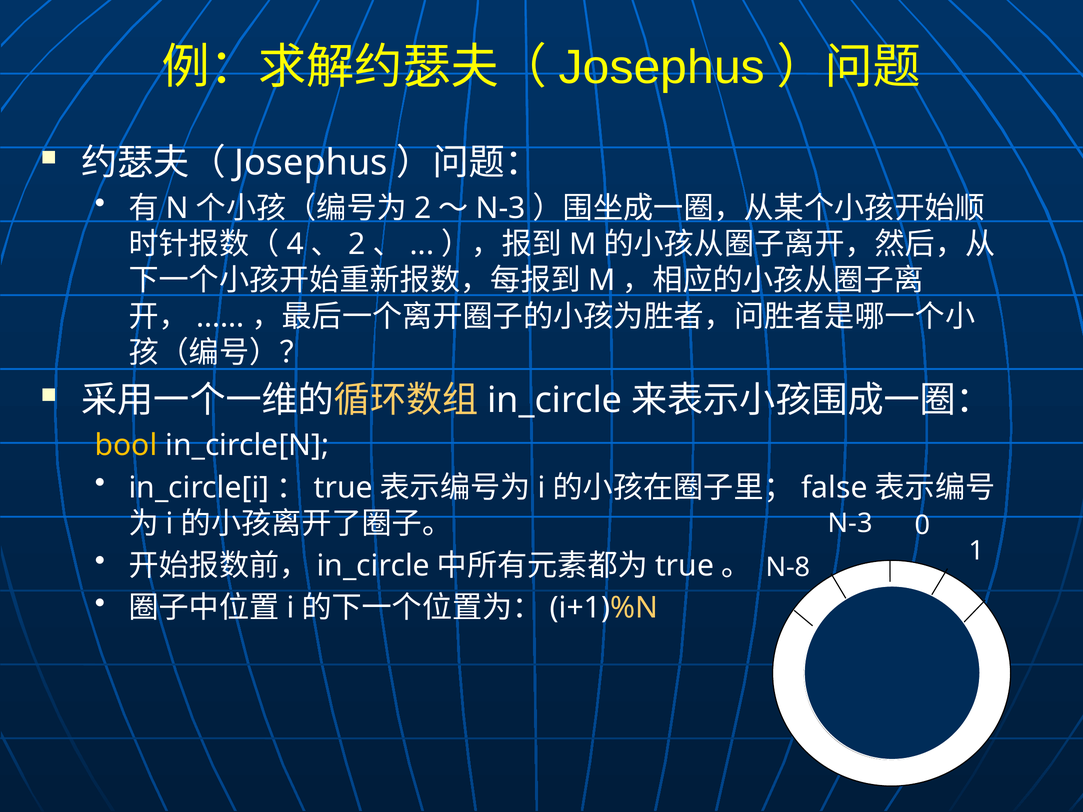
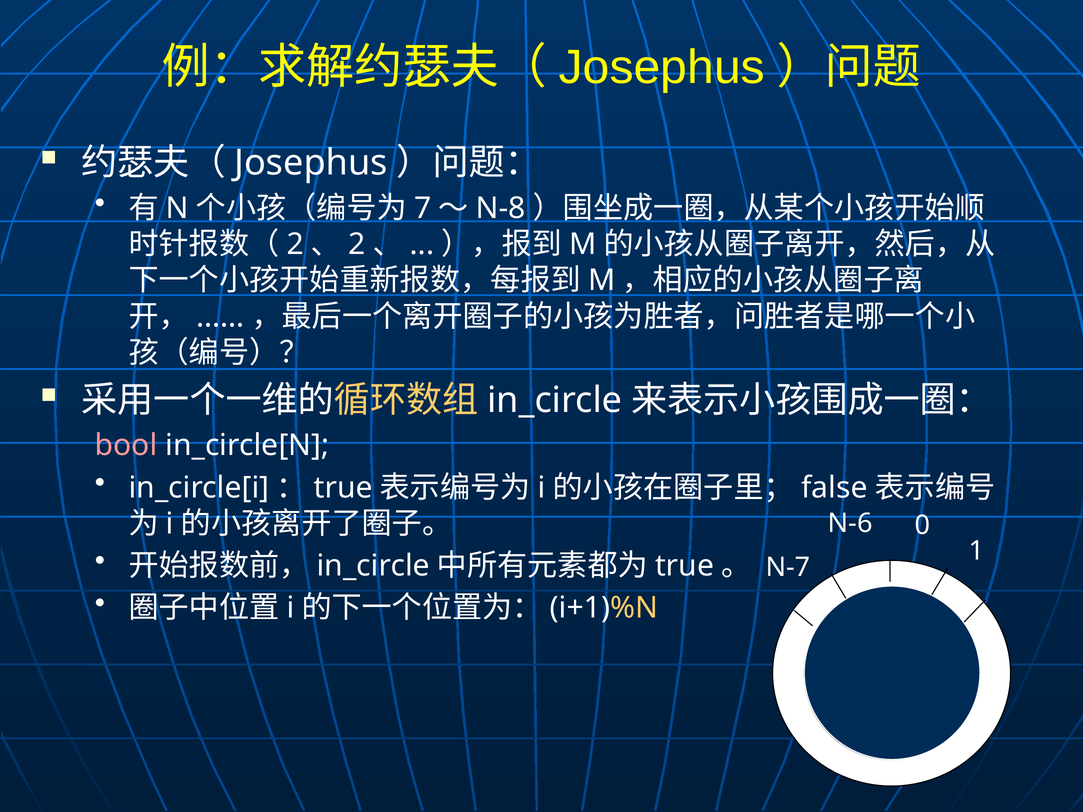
2 at (423, 208): 2 -> 7
N-3 at (501, 208): N-3 -> N-8
4 at (295, 244): 4 -> 2
bool colour: yellow -> pink
N-3 at (850, 523): N-3 -> N-6
N-8: N-8 -> N-7
